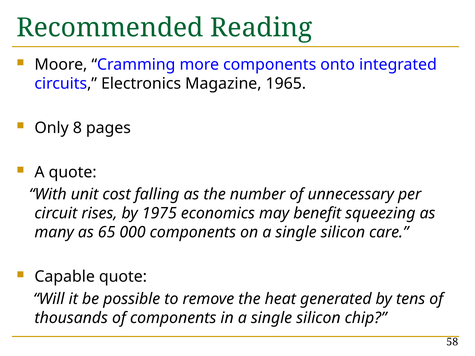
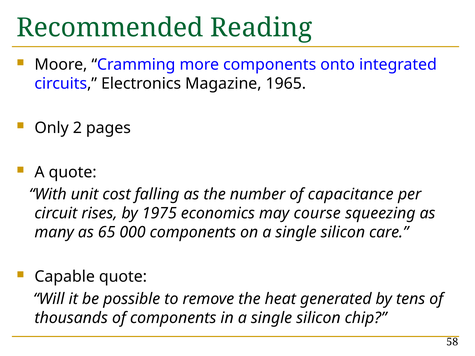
8: 8 -> 2
unnecessary: unnecessary -> capacitance
benefit: benefit -> course
